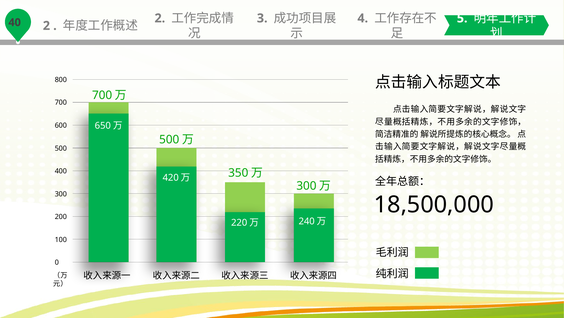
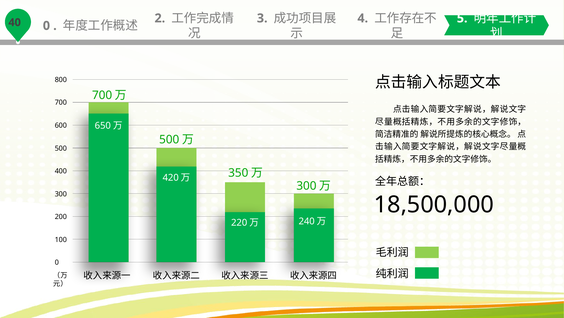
2 at (46, 26): 2 -> 0
